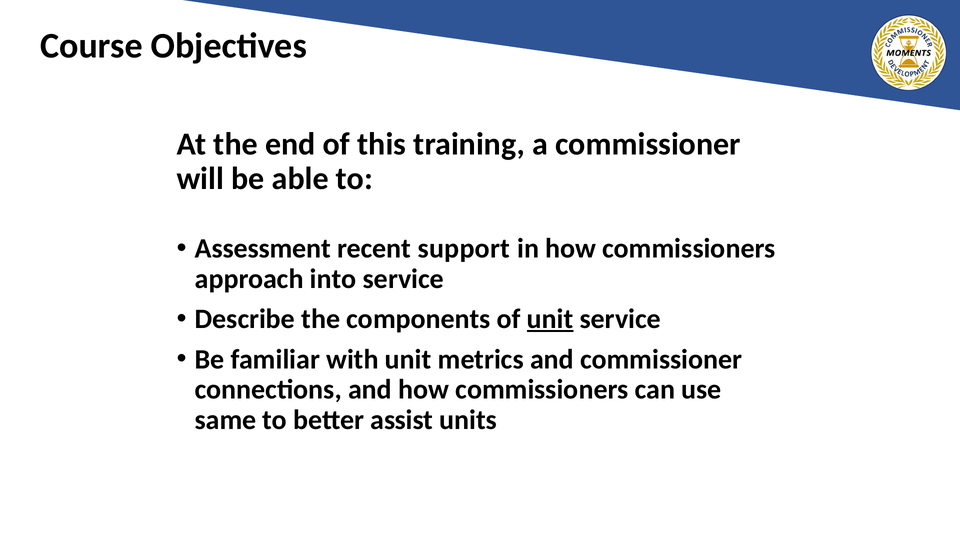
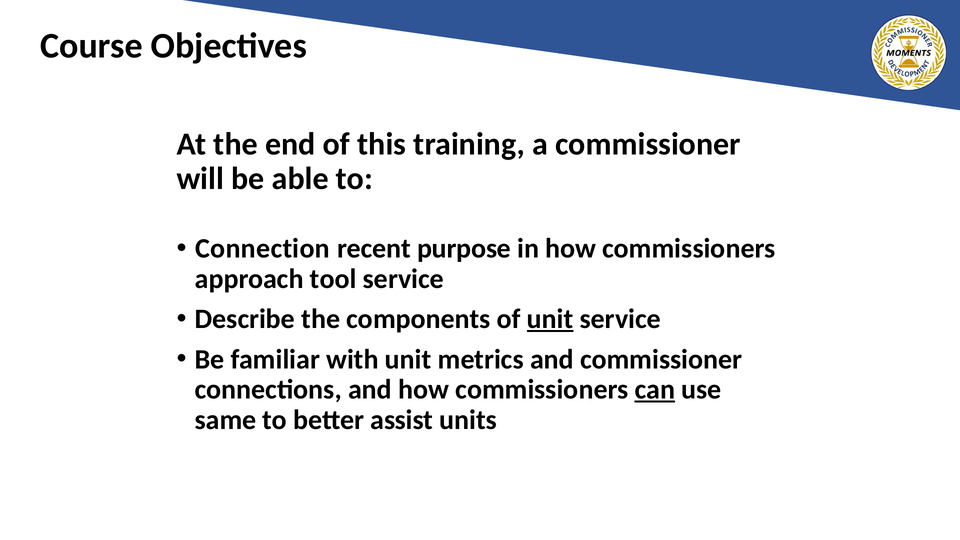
Assessment: Assessment -> Connection
support: support -> purpose
into: into -> tool
can underline: none -> present
